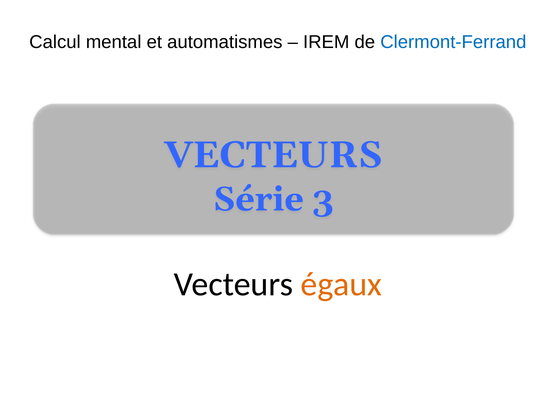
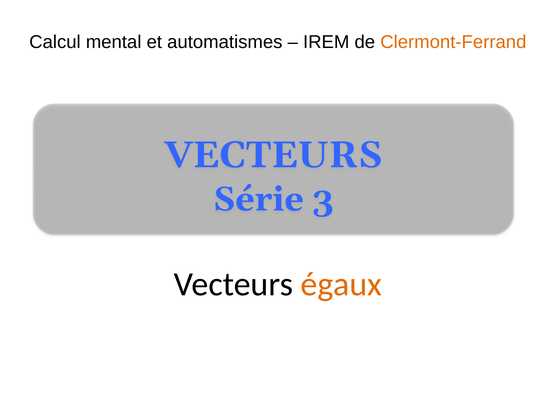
Clermont-Ferrand colour: blue -> orange
